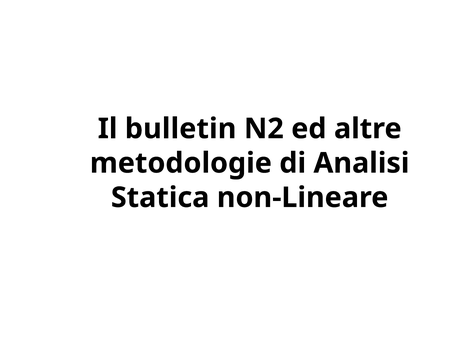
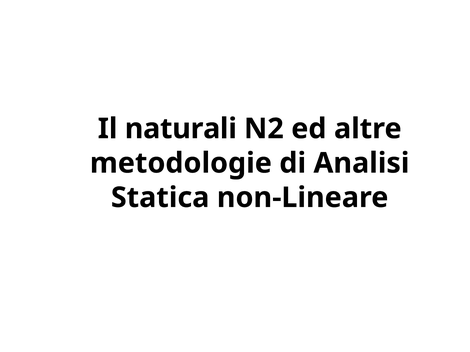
bulletin: bulletin -> naturali
